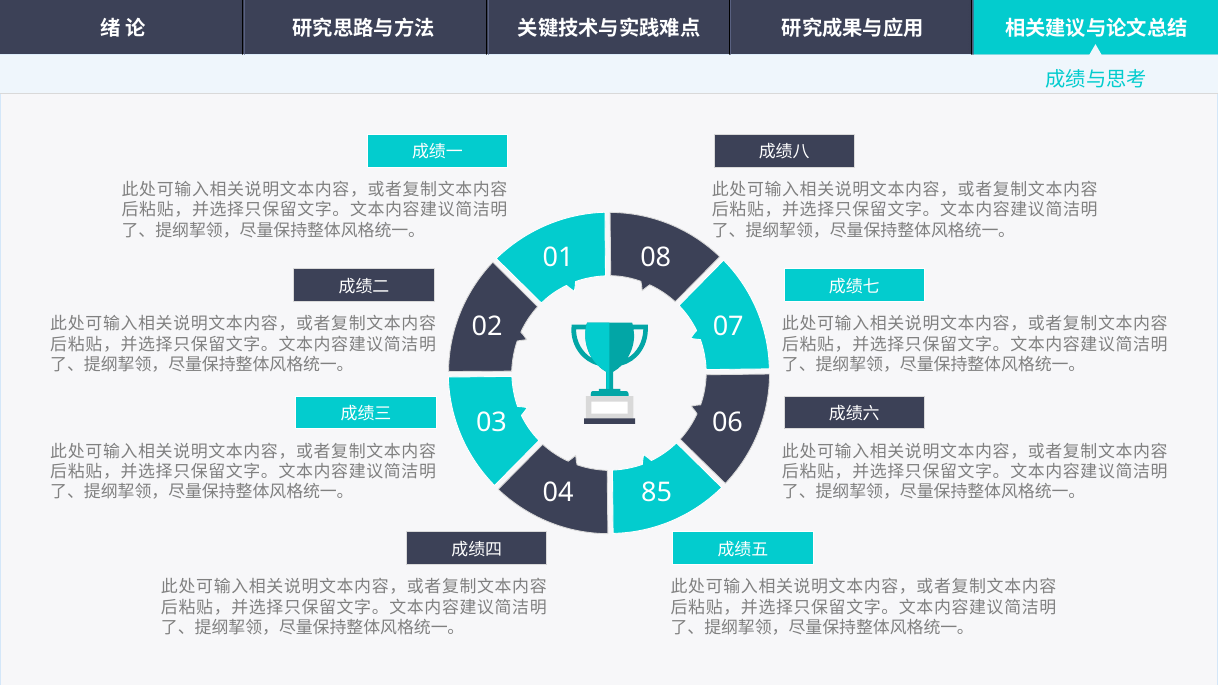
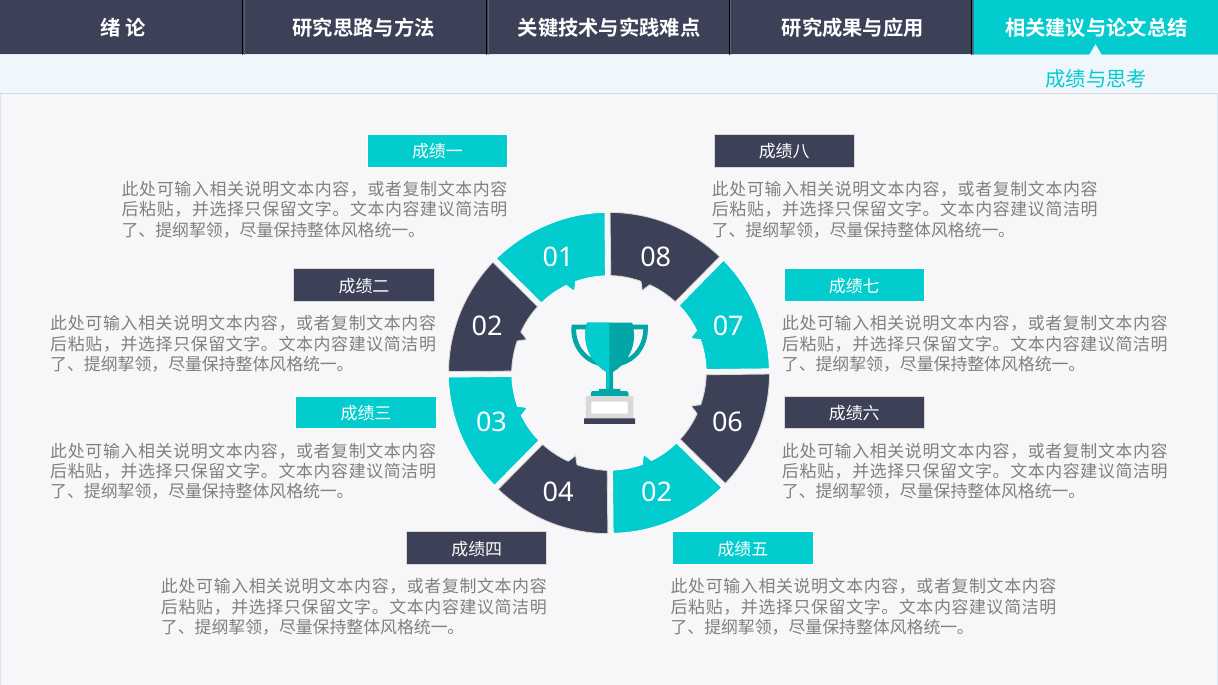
04 85: 85 -> 02
